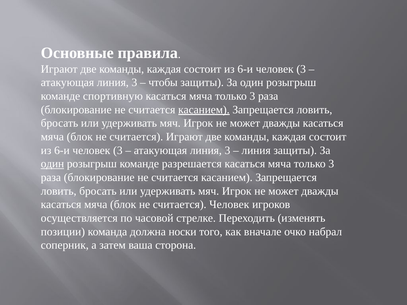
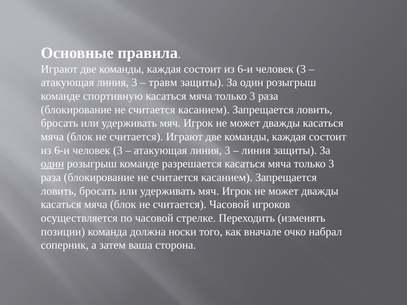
чтобы: чтобы -> травм
касанием at (204, 110) underline: present -> none
считается Человек: Человек -> Часовой
